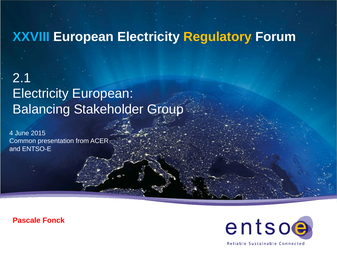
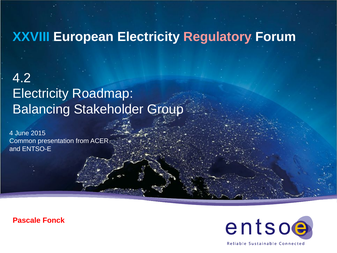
Regulatory colour: yellow -> pink
2.1: 2.1 -> 4.2
Electricity European: European -> Roadmap
